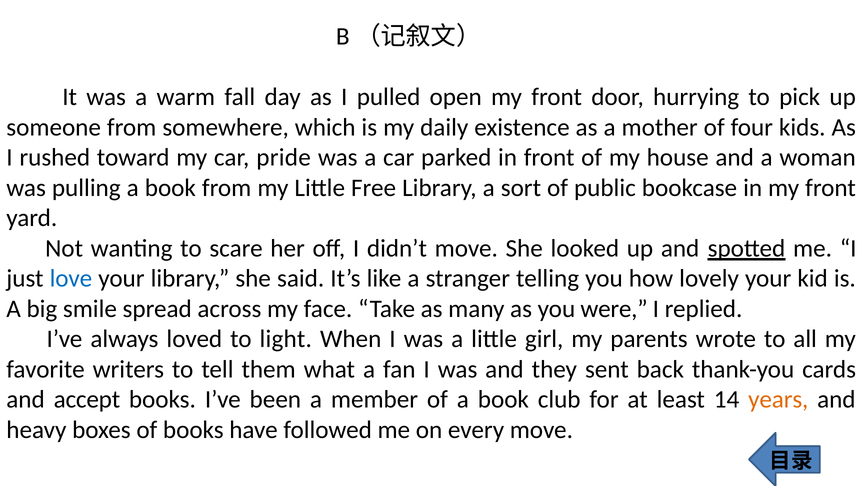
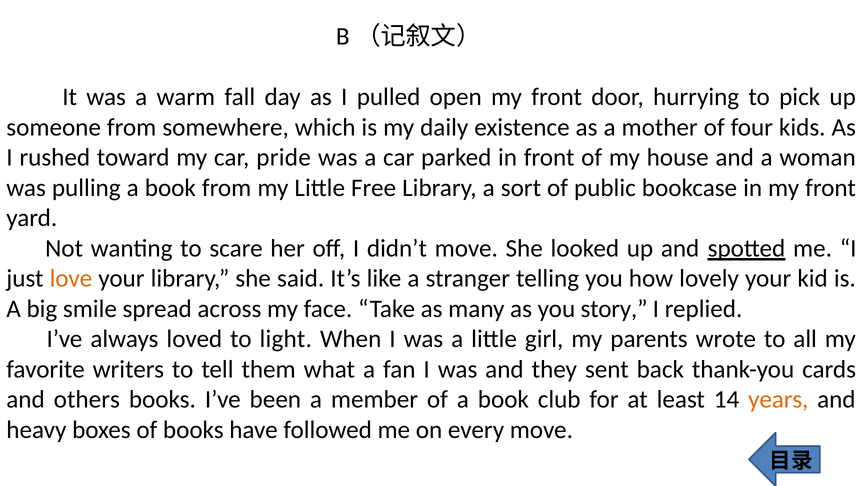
love colour: blue -> orange
were: were -> story
accept: accept -> others
